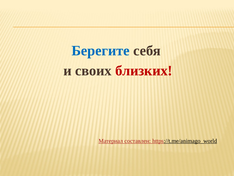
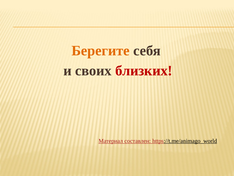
Берегите colour: blue -> orange
